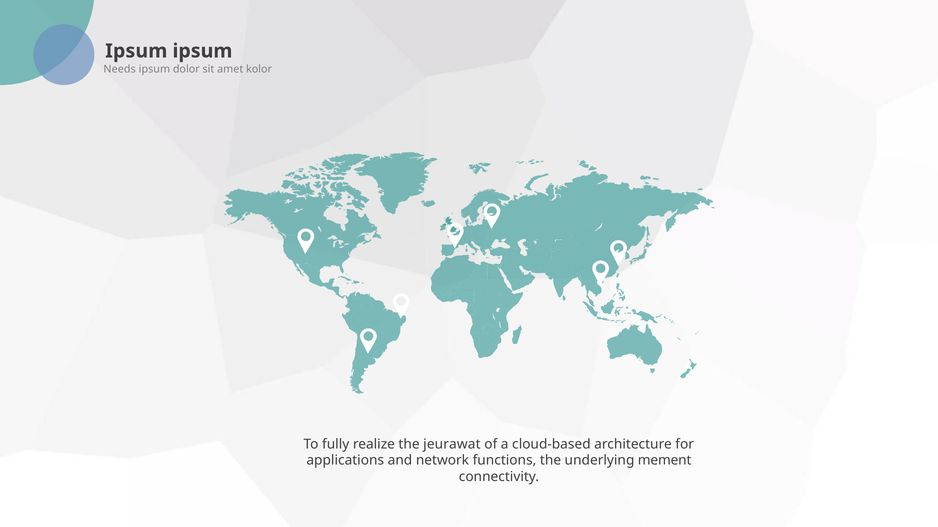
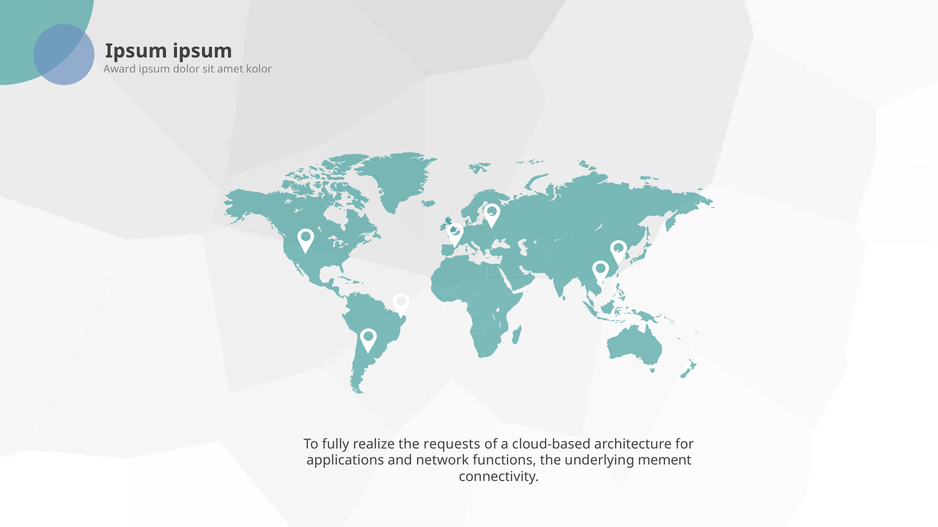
Needs: Needs -> Award
jeurawat: jeurawat -> requests
